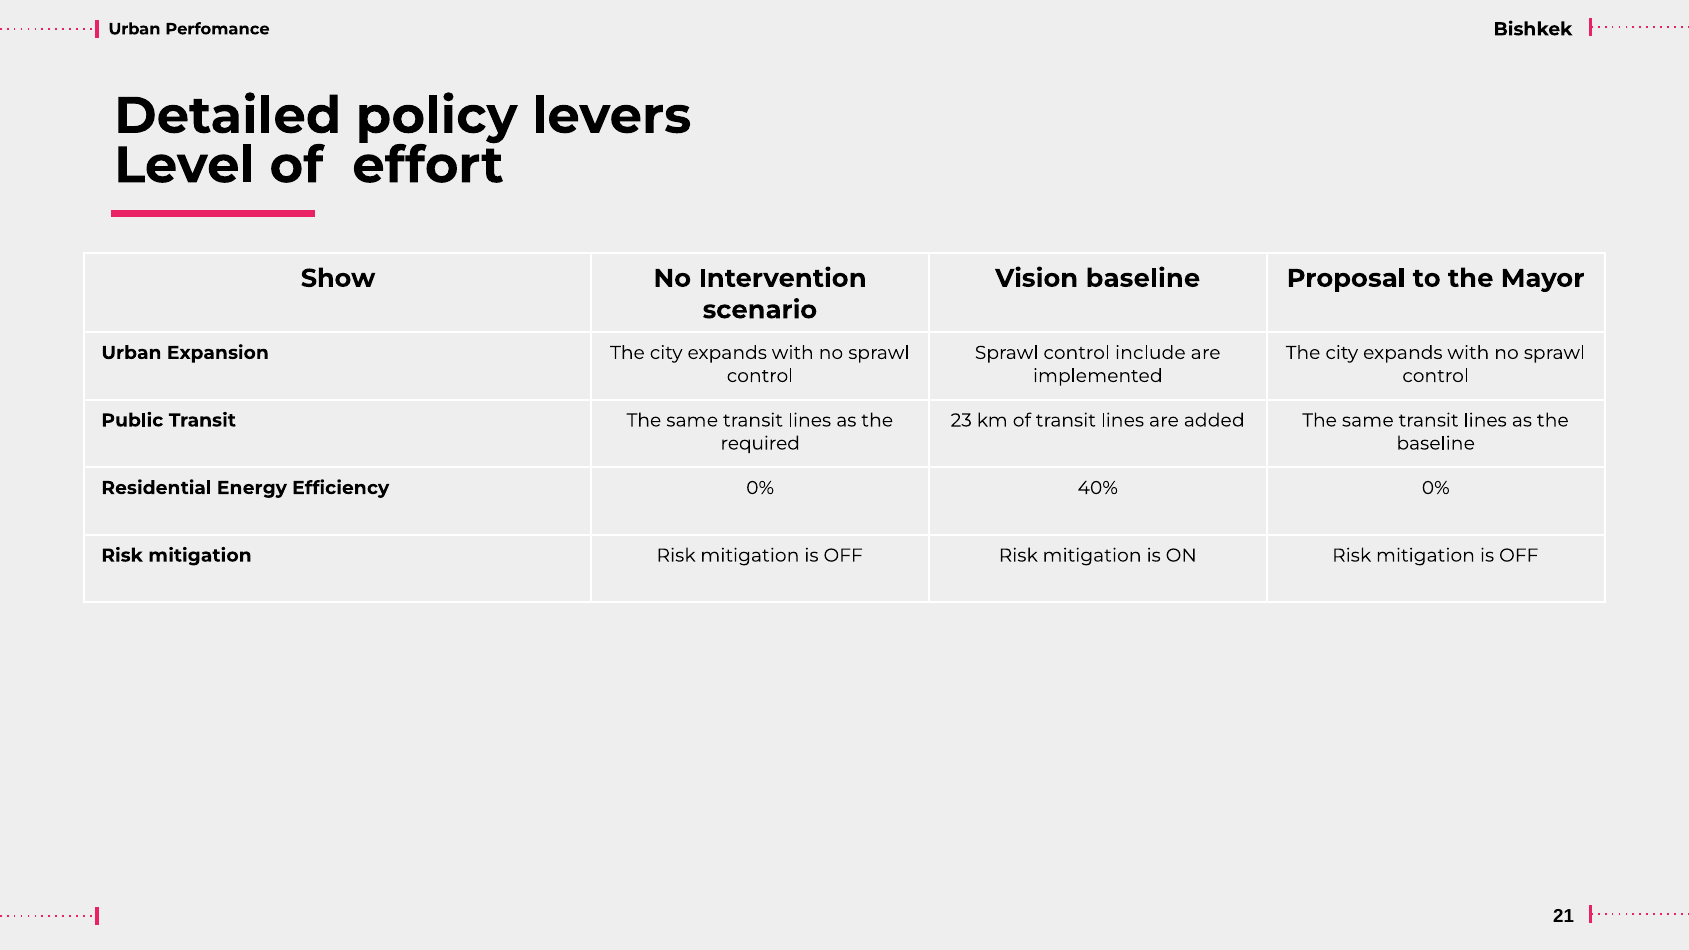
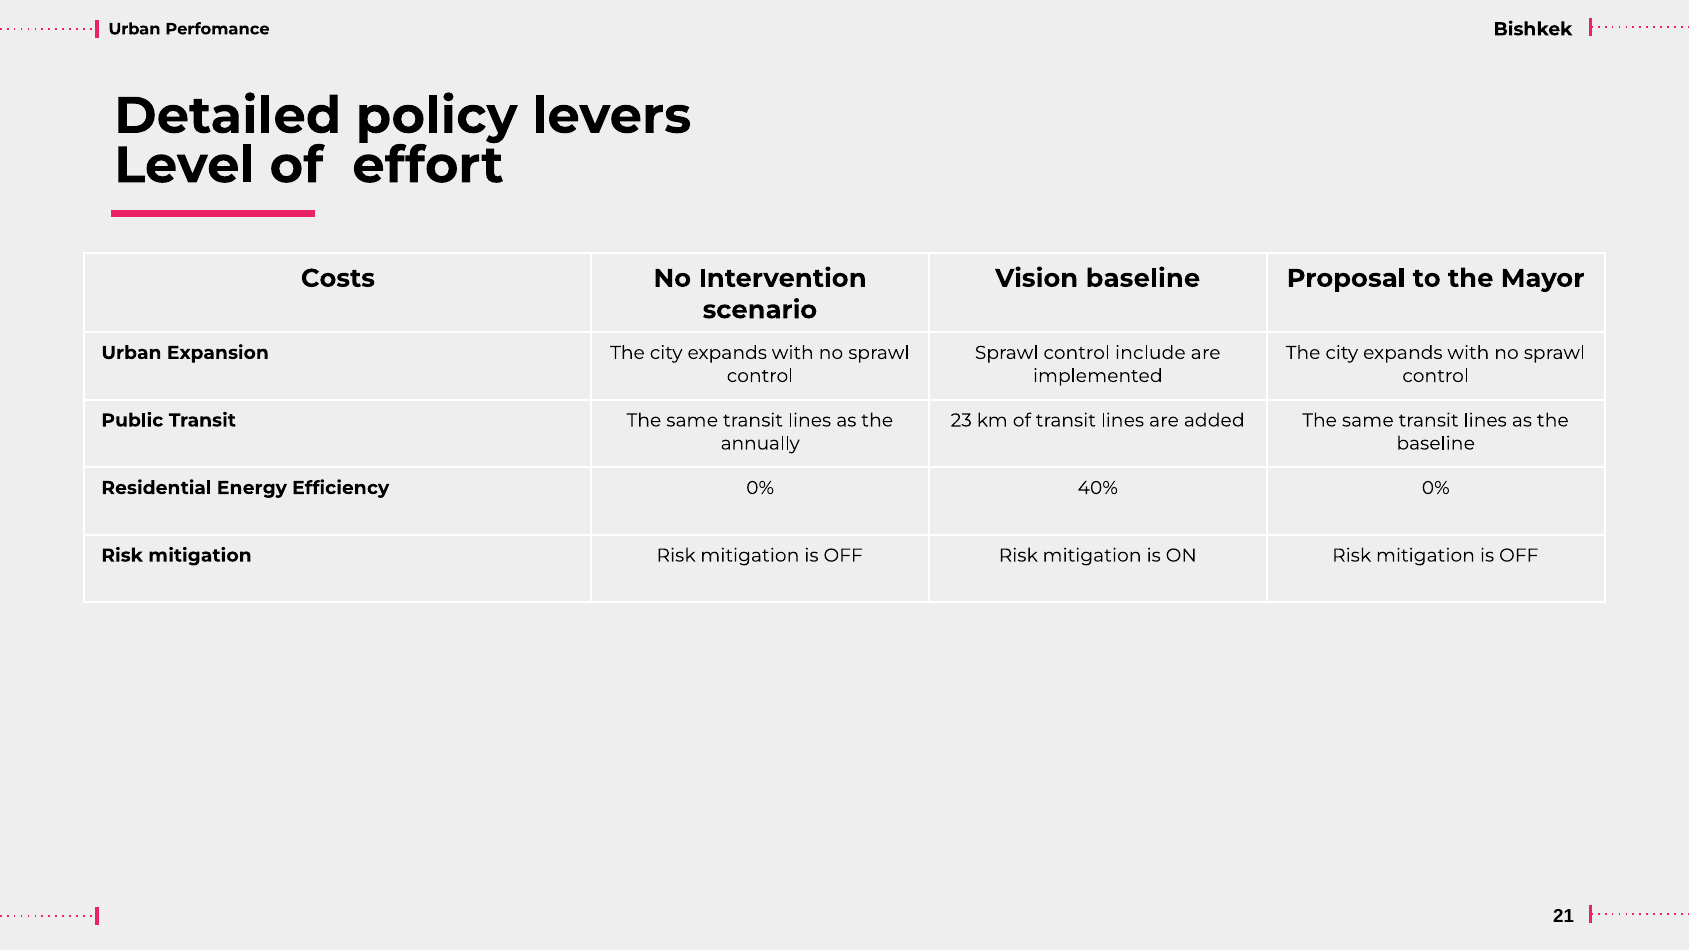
Show: Show -> Costs
required: required -> annually
